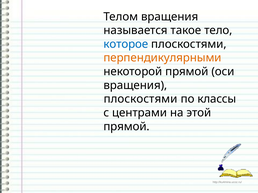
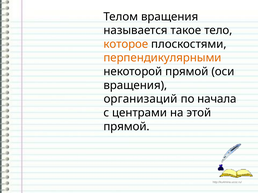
которое colour: blue -> orange
плоскостями at (141, 99): плоскостями -> организаций
классы: классы -> начала
